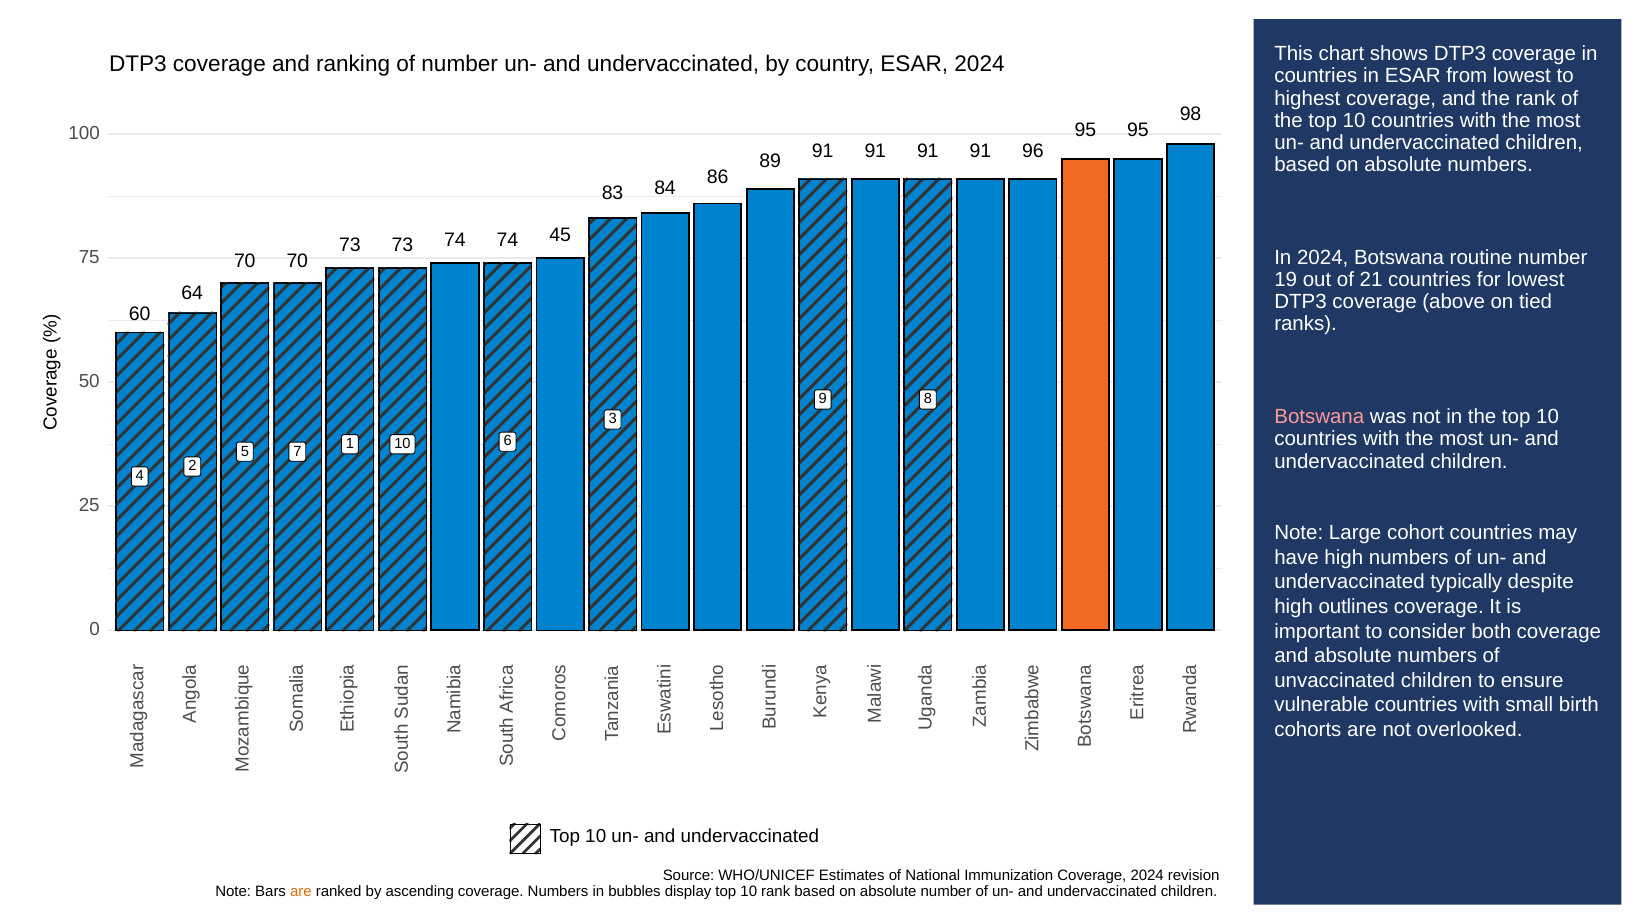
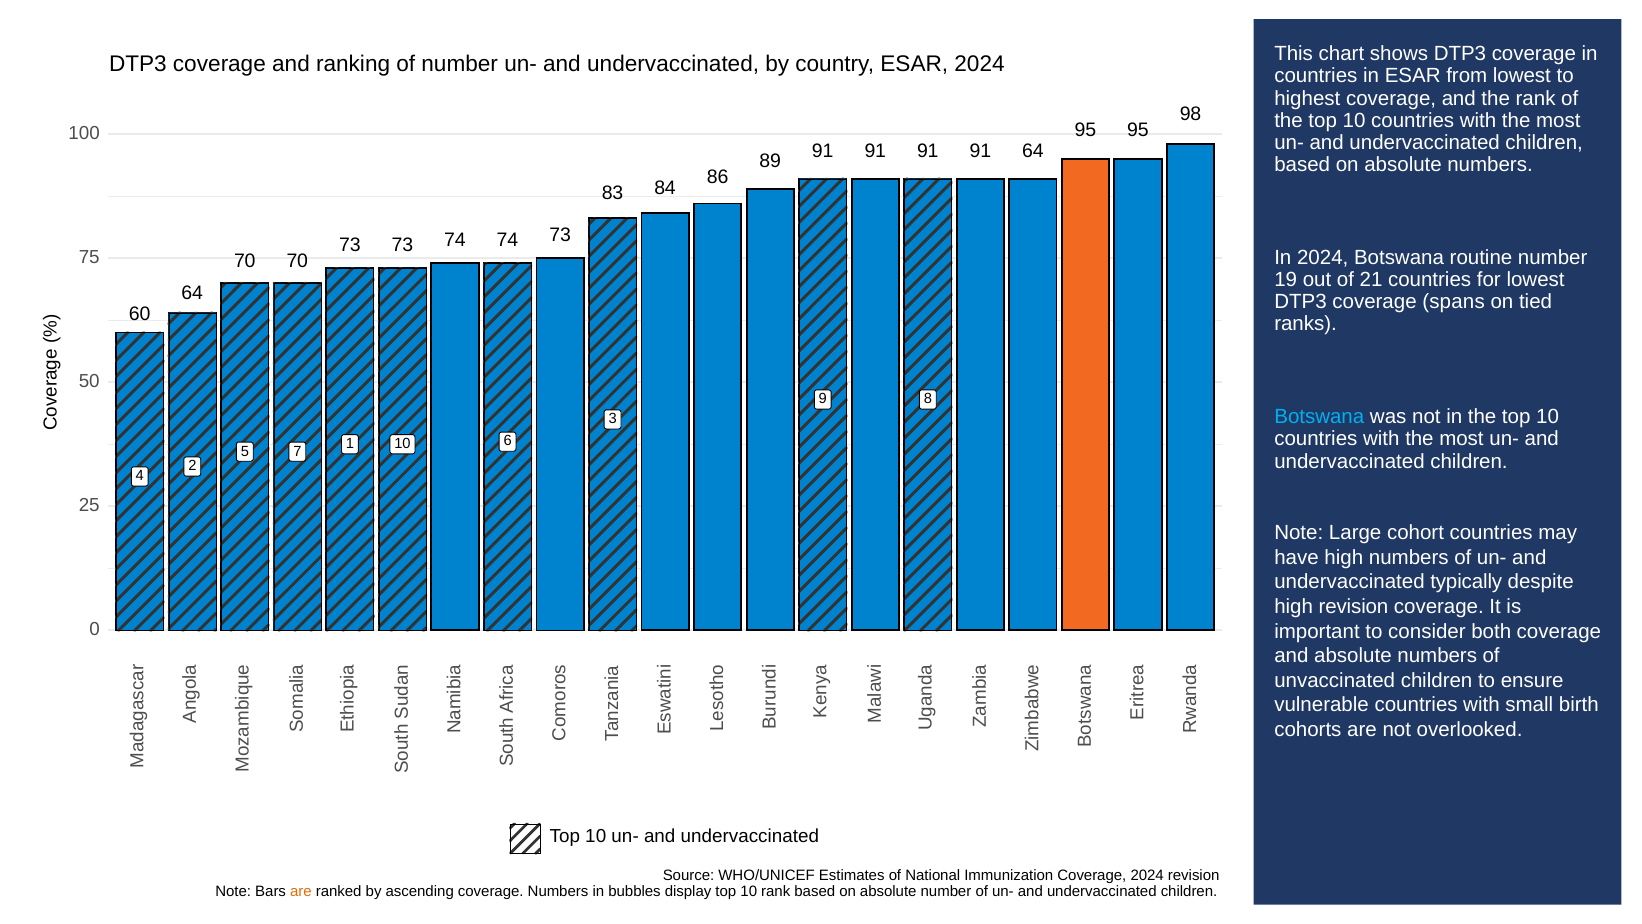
91 96: 96 -> 64
74 45: 45 -> 73
above: above -> spans
Botswana at (1319, 417) colour: pink -> light blue
high outlines: outlines -> revision
